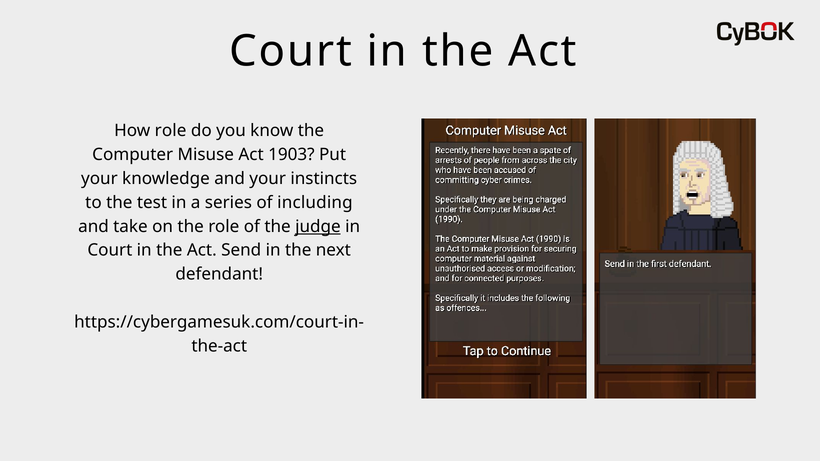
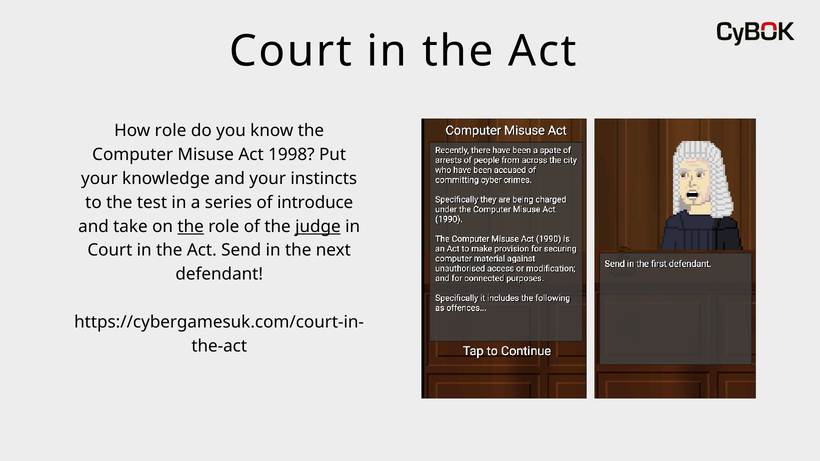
1903: 1903 -> 1998
including: including -> introduce
the at (191, 227) underline: none -> present
